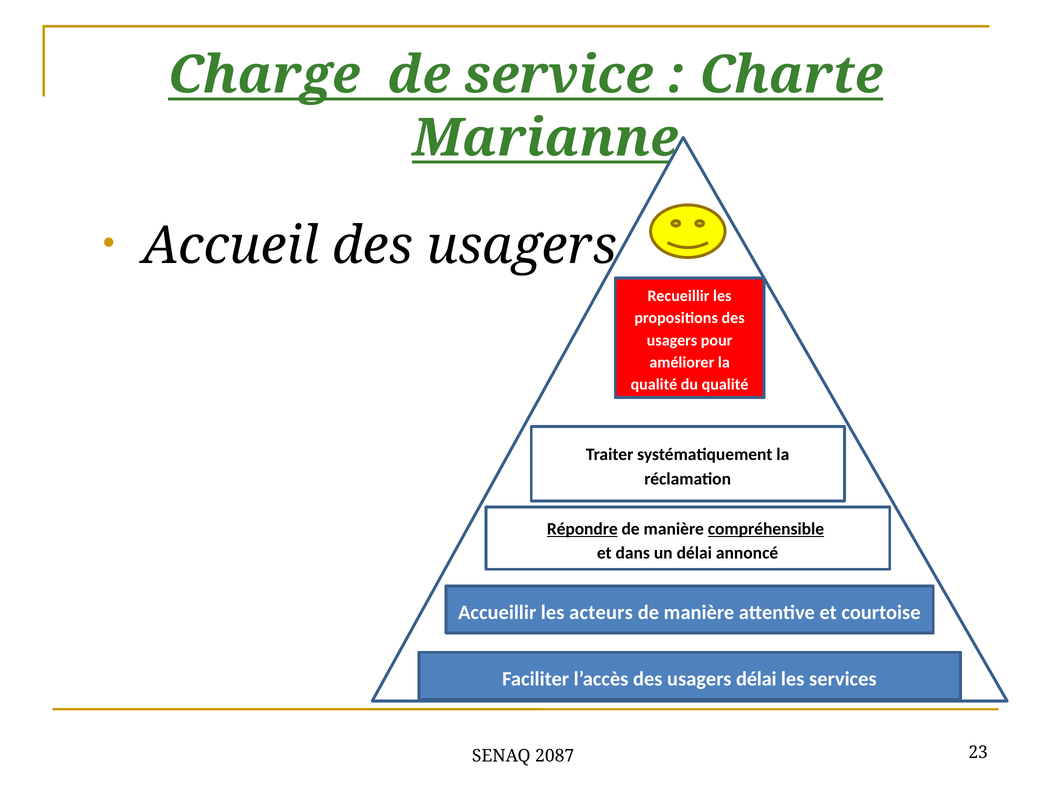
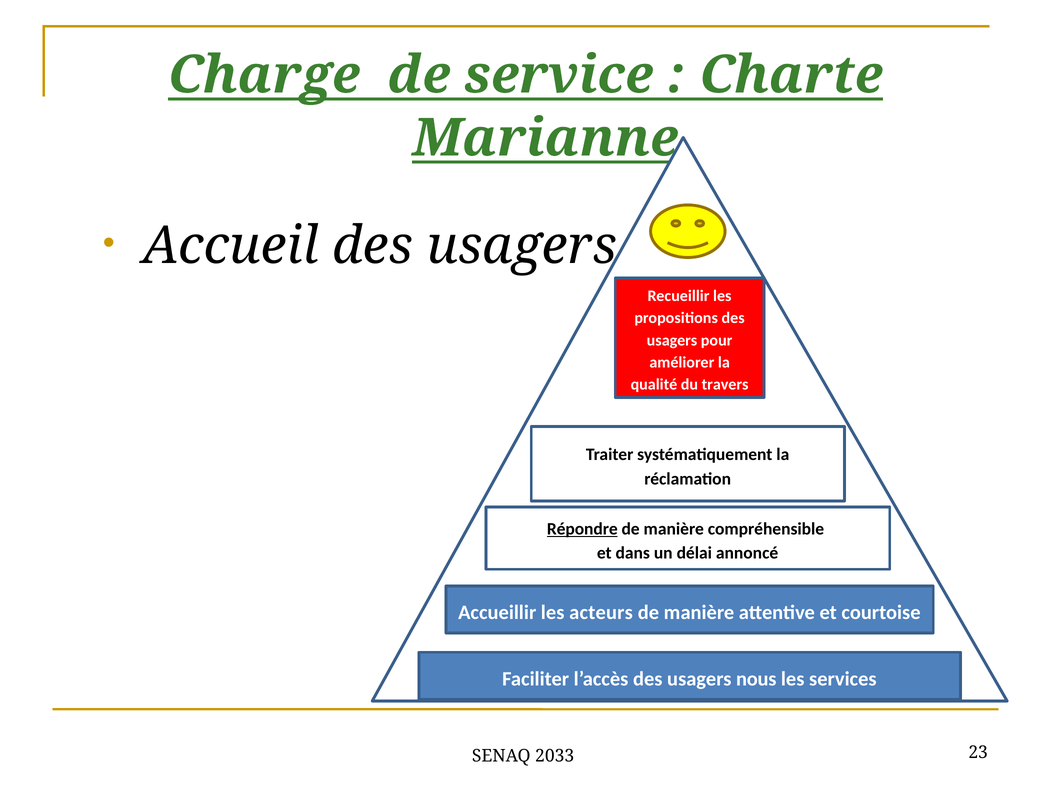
du qualité: qualité -> travers
compréhensible underline: present -> none
usagers délai: délai -> nous
2087: 2087 -> 2033
